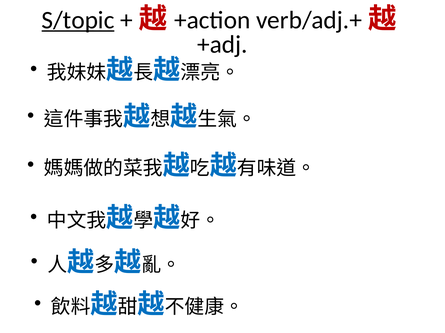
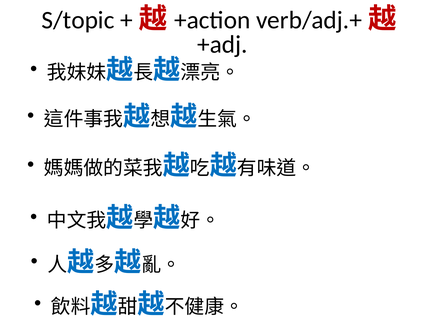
S/topic underline: present -> none
